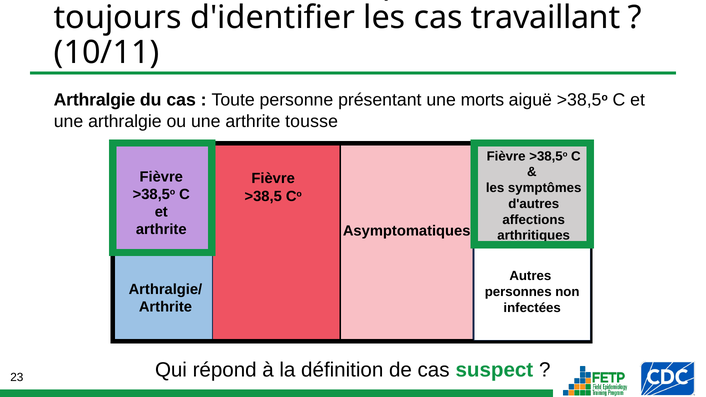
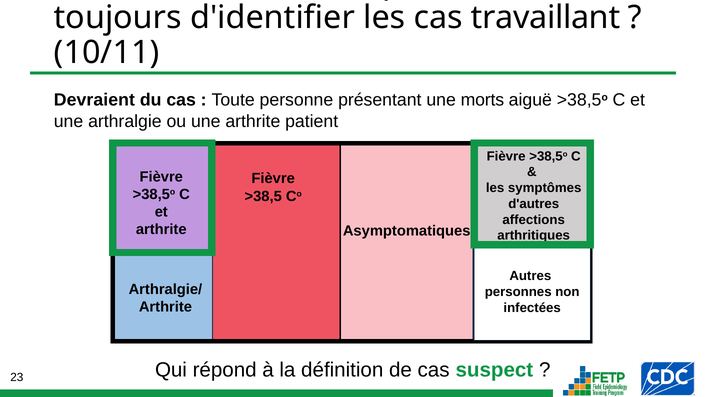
Arthralgie at (95, 100): Arthralgie -> Devraient
tousse: tousse -> patient
